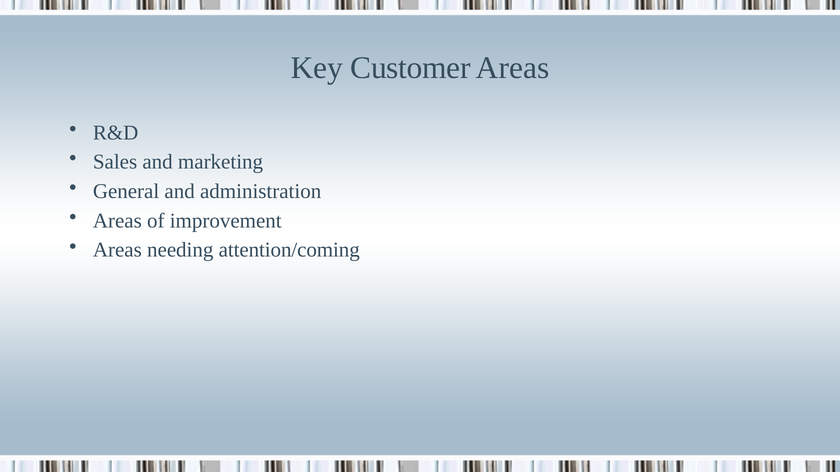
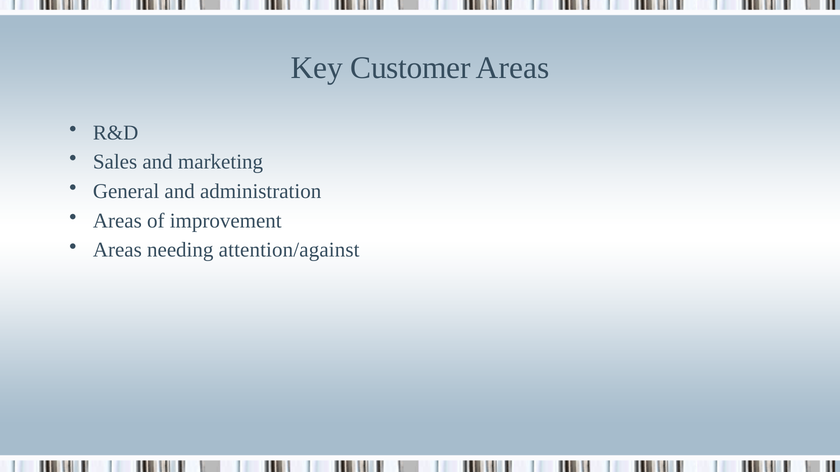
attention/coming: attention/coming -> attention/against
